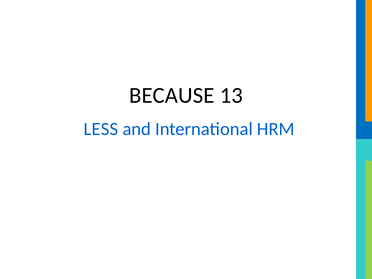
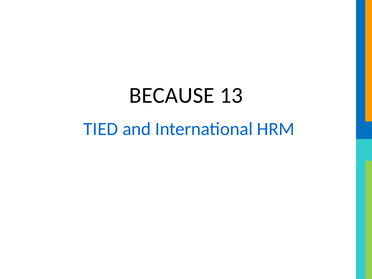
LESS: LESS -> TIED
